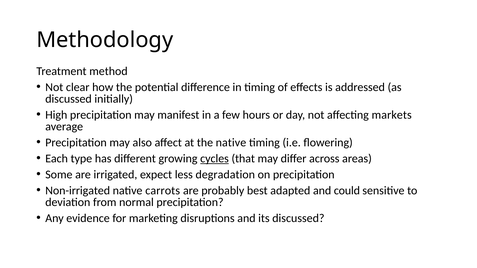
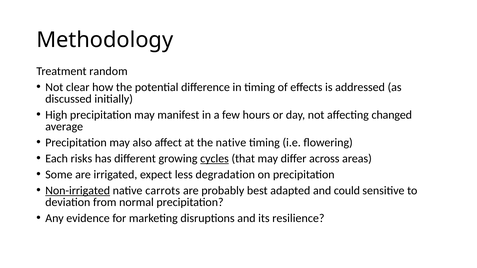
method: method -> random
markets: markets -> changed
type: type -> risks
Non-irrigated underline: none -> present
its discussed: discussed -> resilience
